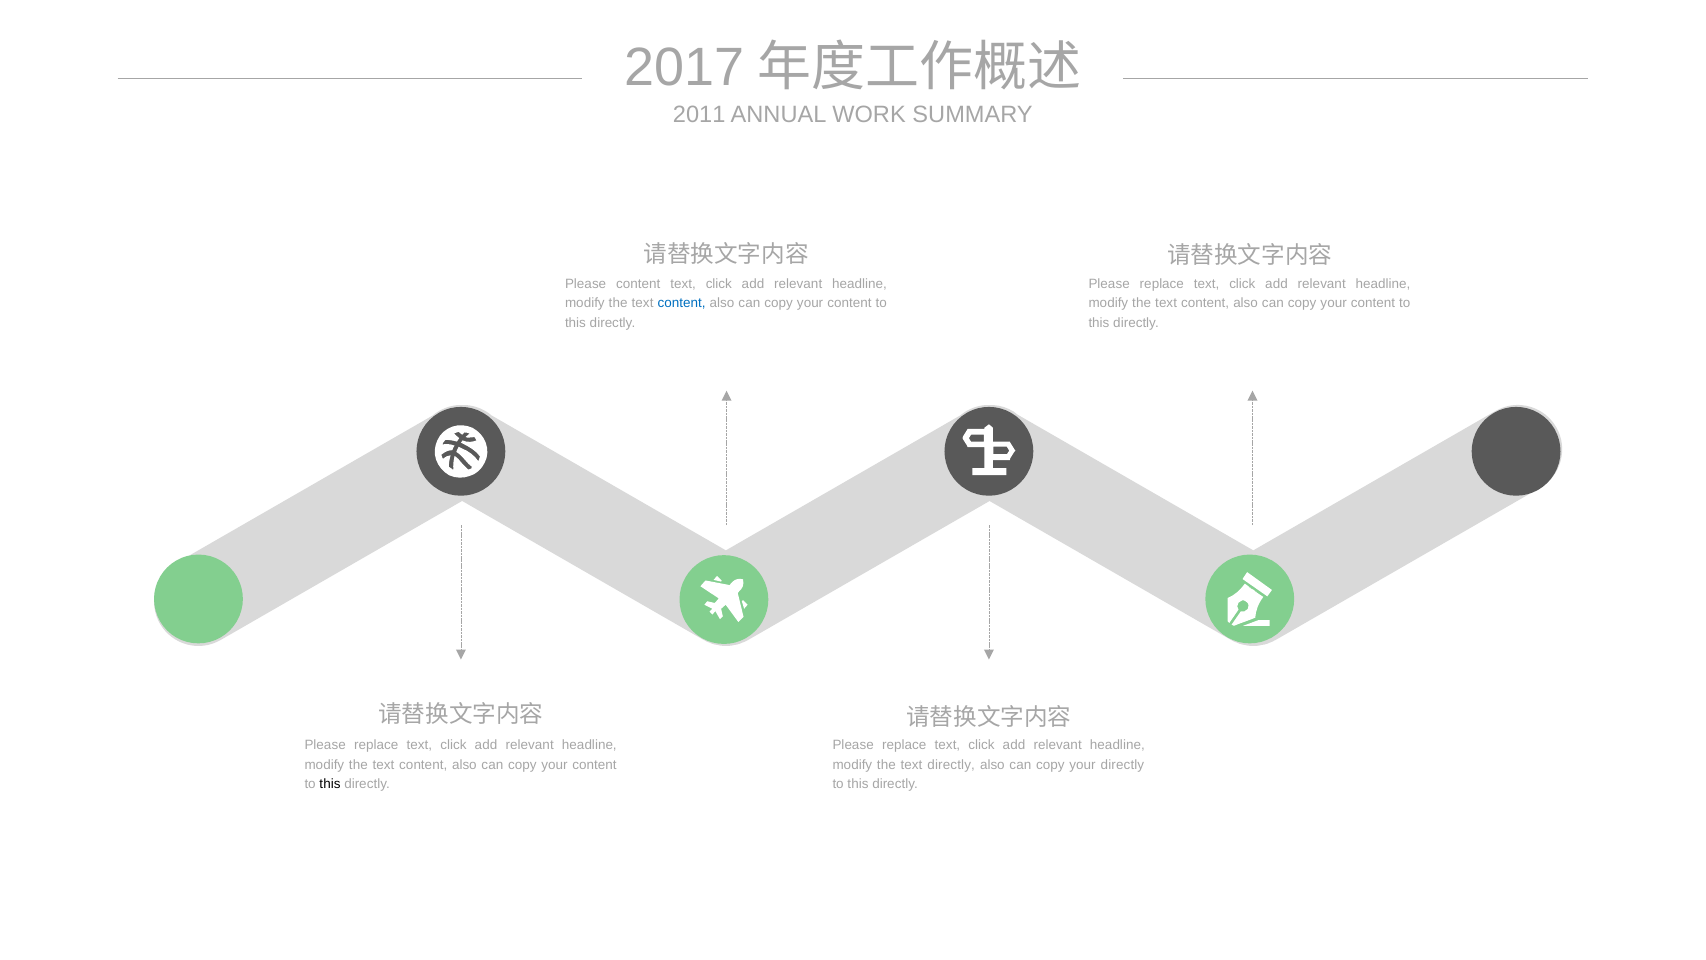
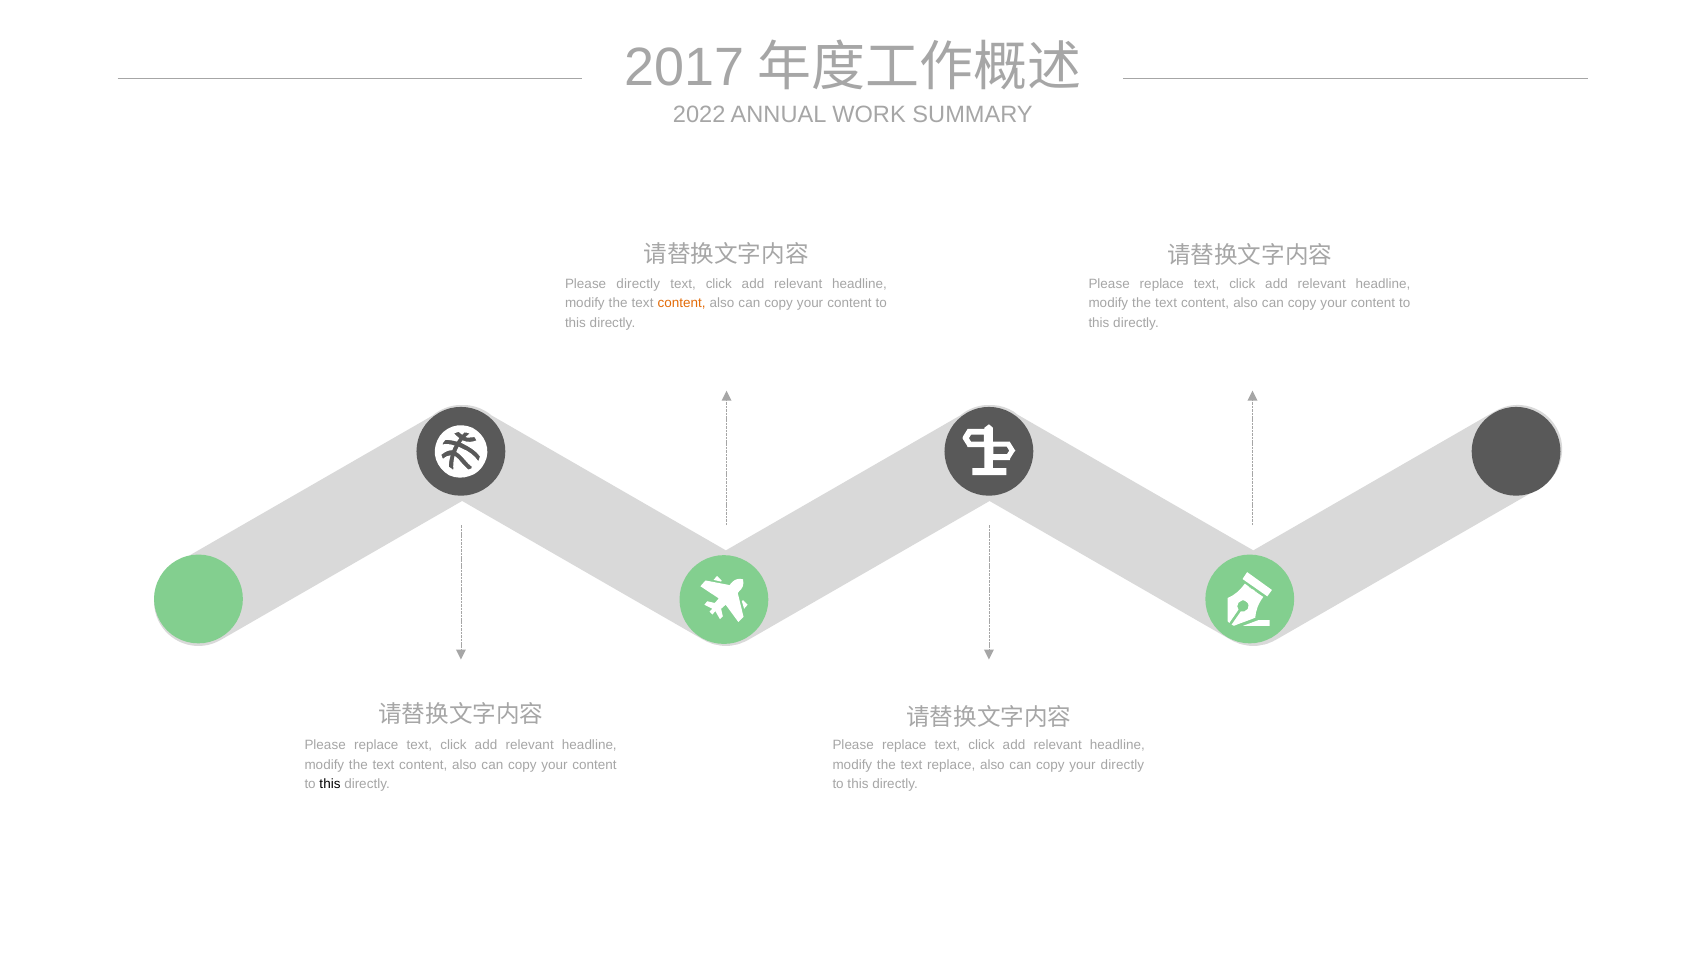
2011: 2011 -> 2022
Please content: content -> directly
content at (682, 303) colour: blue -> orange
text directly: directly -> replace
